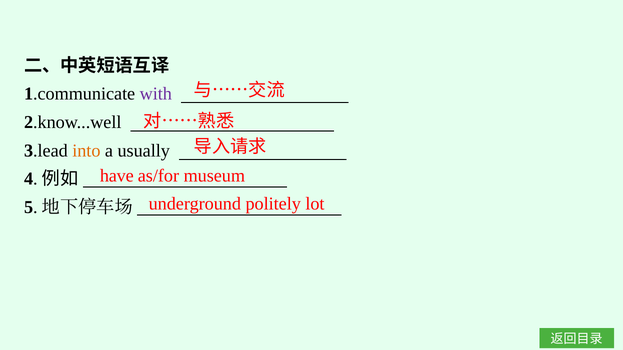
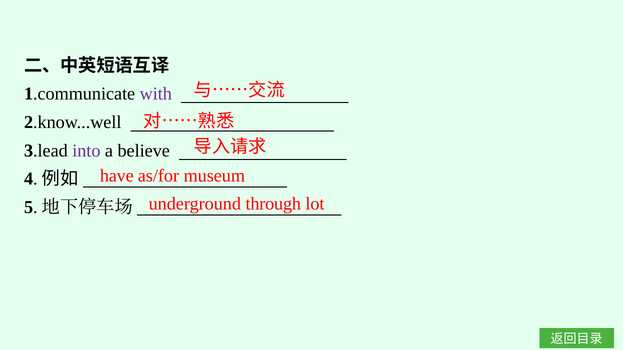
into colour: orange -> purple
usually: usually -> believe
politely: politely -> through
